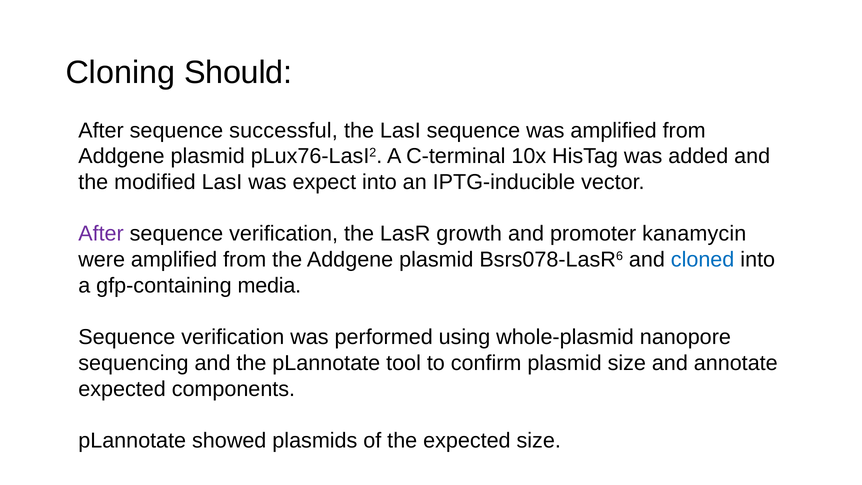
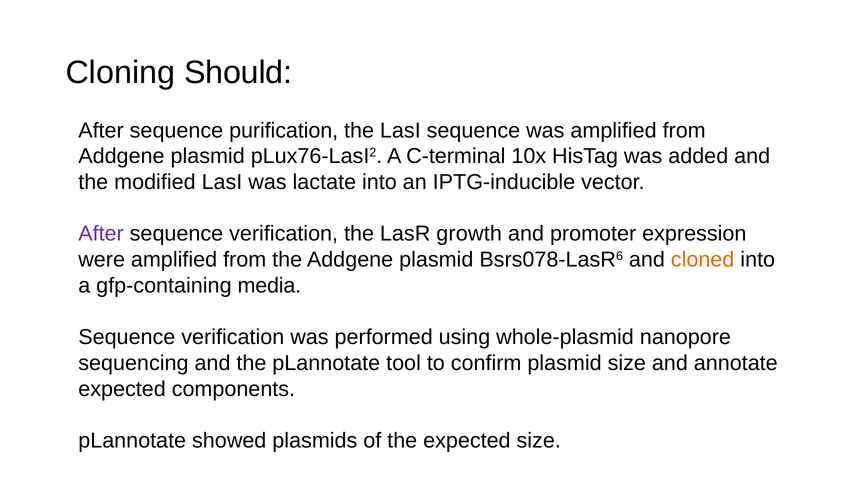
successful: successful -> purification
expect: expect -> lactate
kanamycin: kanamycin -> expression
cloned colour: blue -> orange
